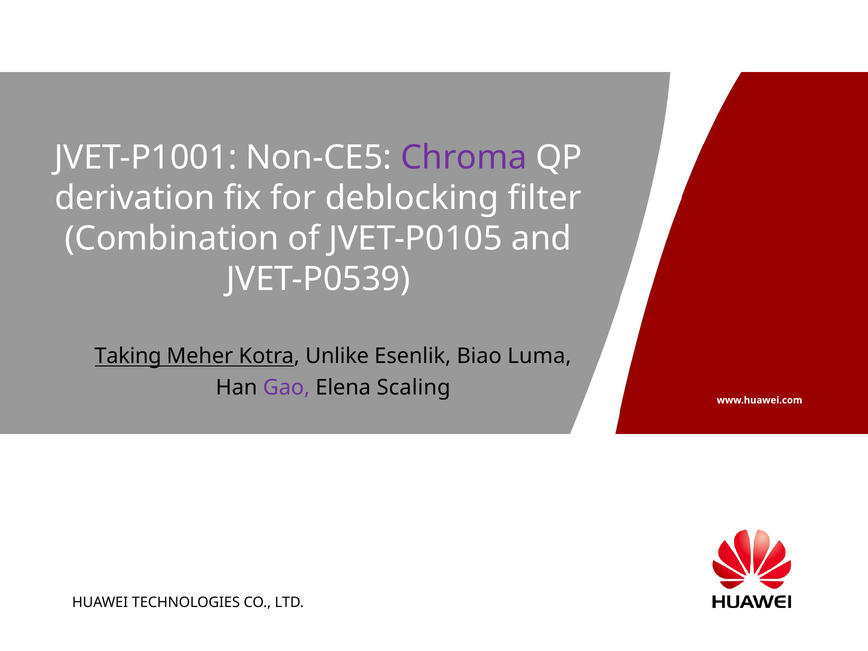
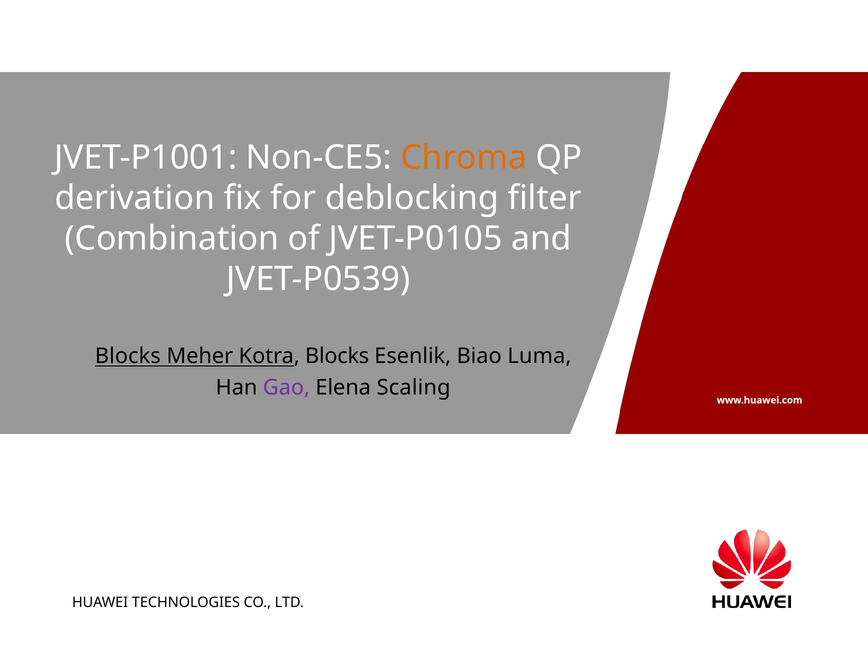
Chroma colour: purple -> orange
Taking at (128, 356): Taking -> Blocks
Kotra Unlike: Unlike -> Blocks
